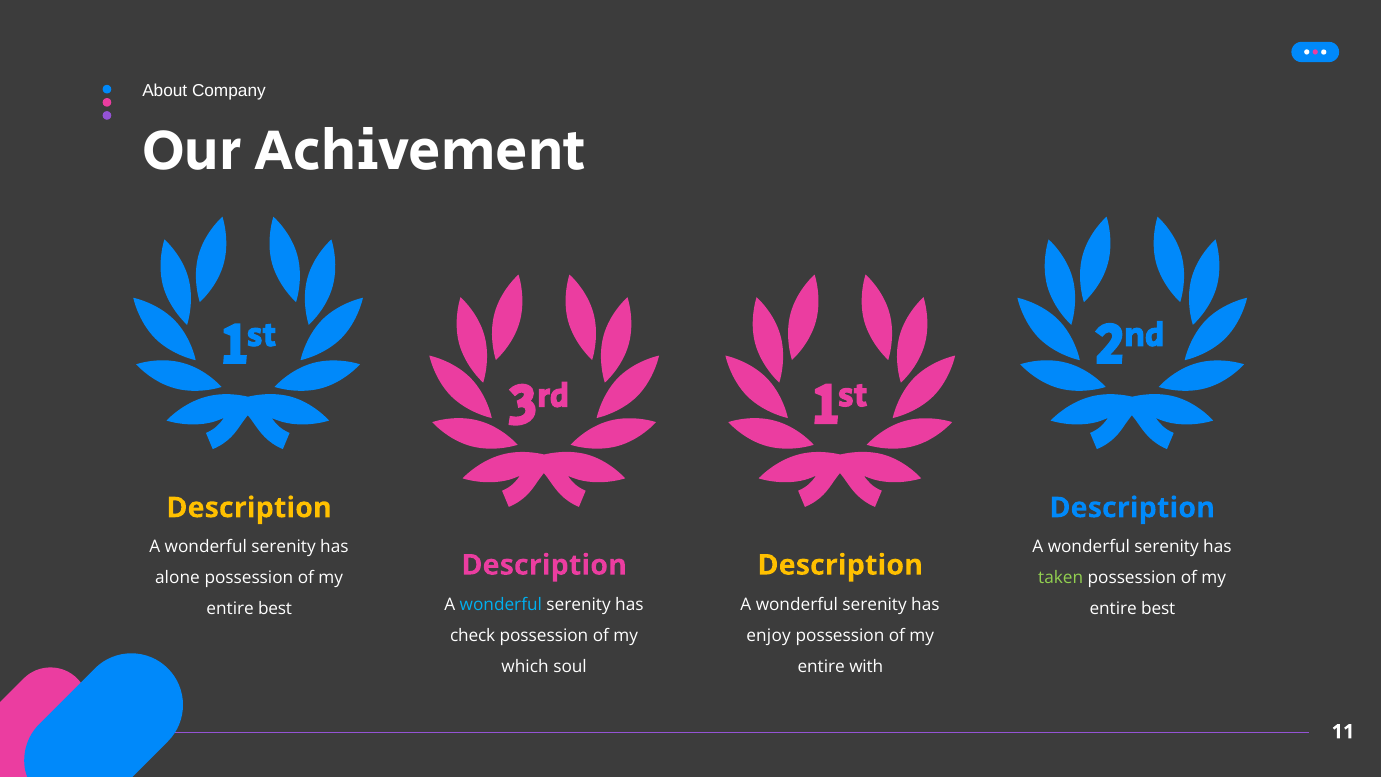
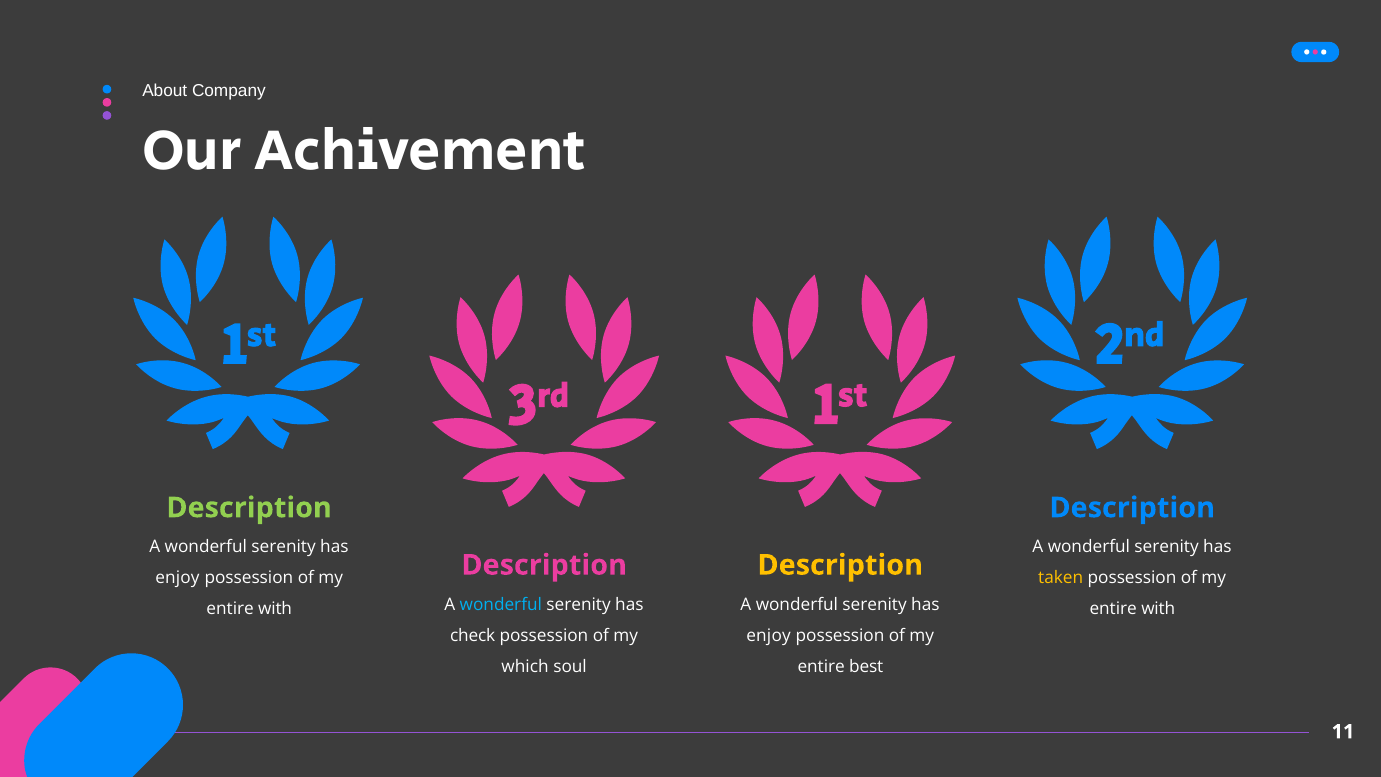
Description at (249, 508) colour: yellow -> light green
alone at (177, 578): alone -> enjoy
taken colour: light green -> yellow
best at (275, 609): best -> with
best at (1158, 609): best -> with
with: with -> best
